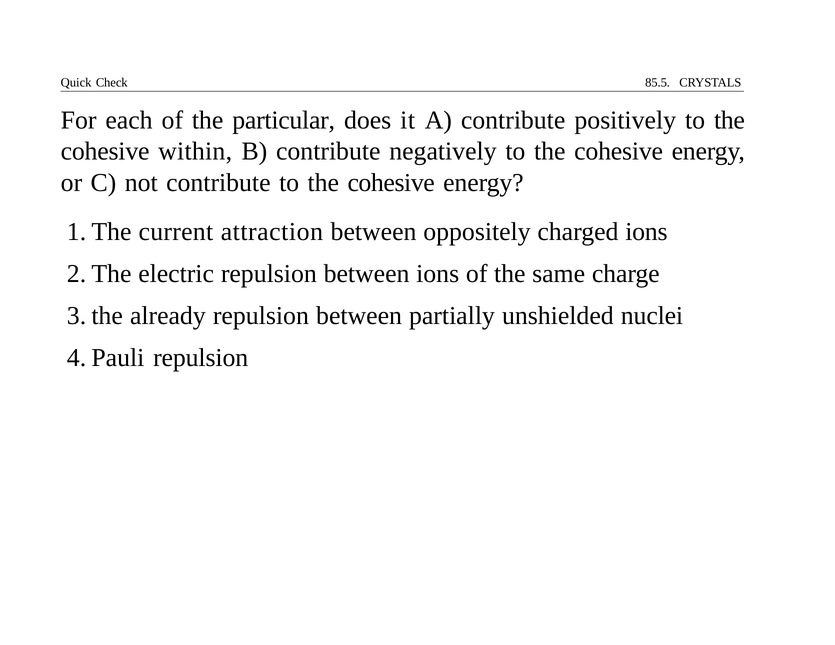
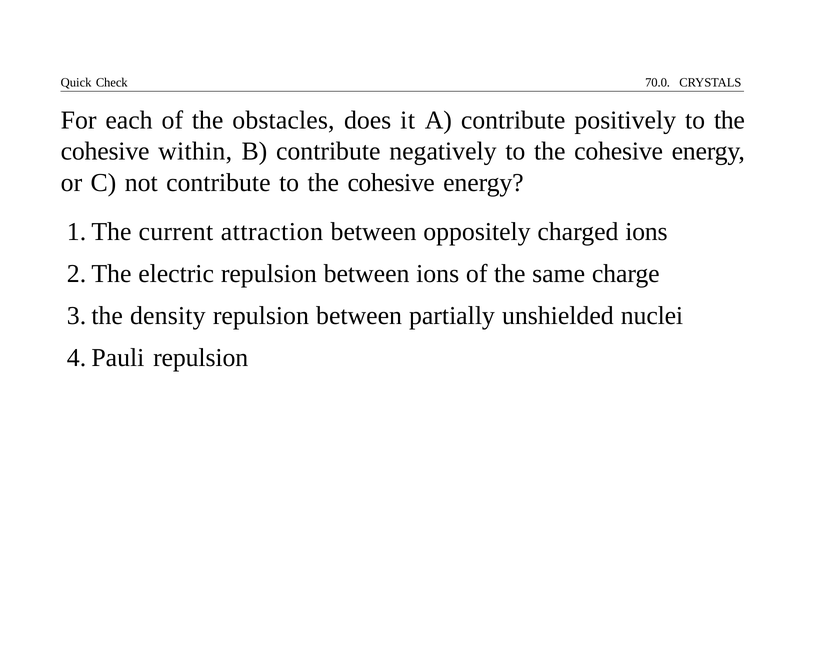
85.5: 85.5 -> 70.0
particular: particular -> obstacles
already: already -> density
